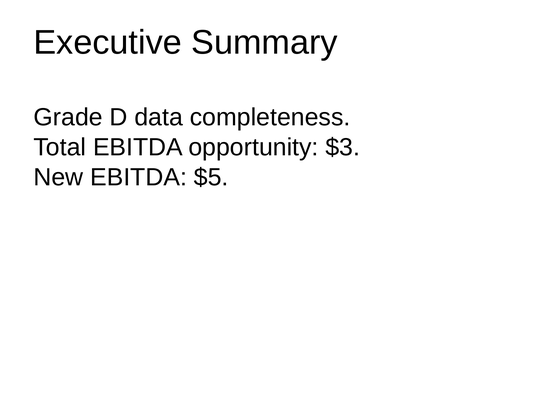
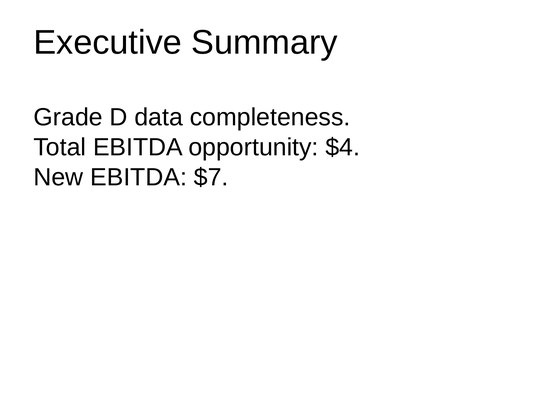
$3: $3 -> $4
$5: $5 -> $7
